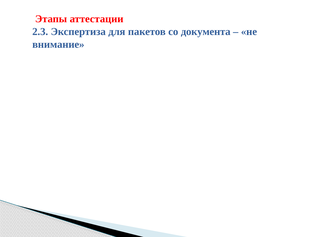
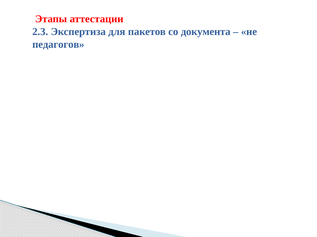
внимание: внимание -> педагогов
